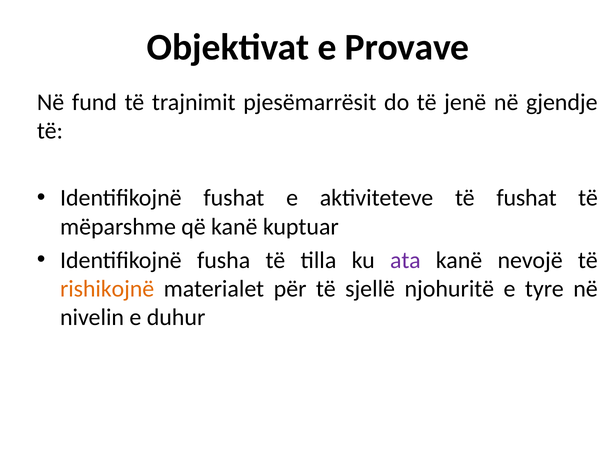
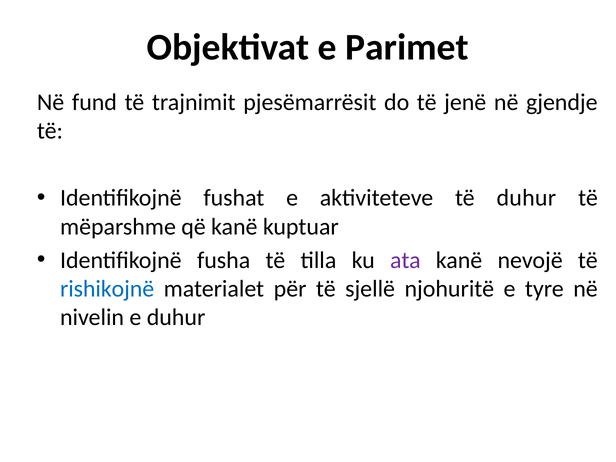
Provave: Provave -> Parimet
të fushat: fushat -> duhur
rishikojnë colour: orange -> blue
